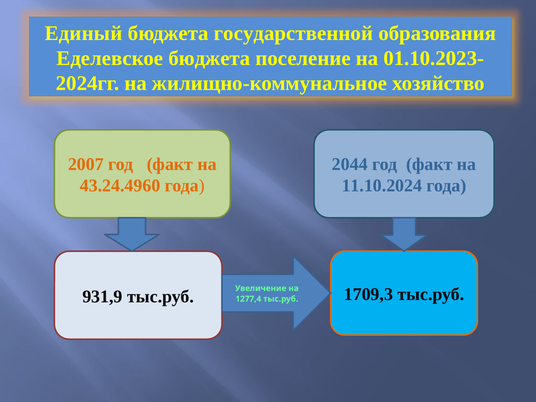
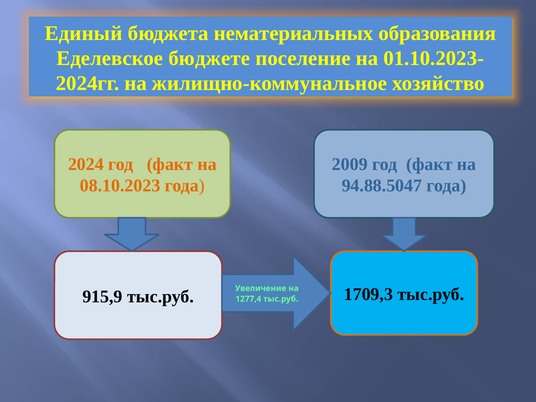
государственной: государственной -> нематериальных
Еделевское бюджета: бюджета -> бюджете
2007: 2007 -> 2024
2044: 2044 -> 2009
43.24.4960: 43.24.4960 -> 08.10.2023
11.10.2024: 11.10.2024 -> 94.88.5047
931,9: 931,9 -> 915,9
